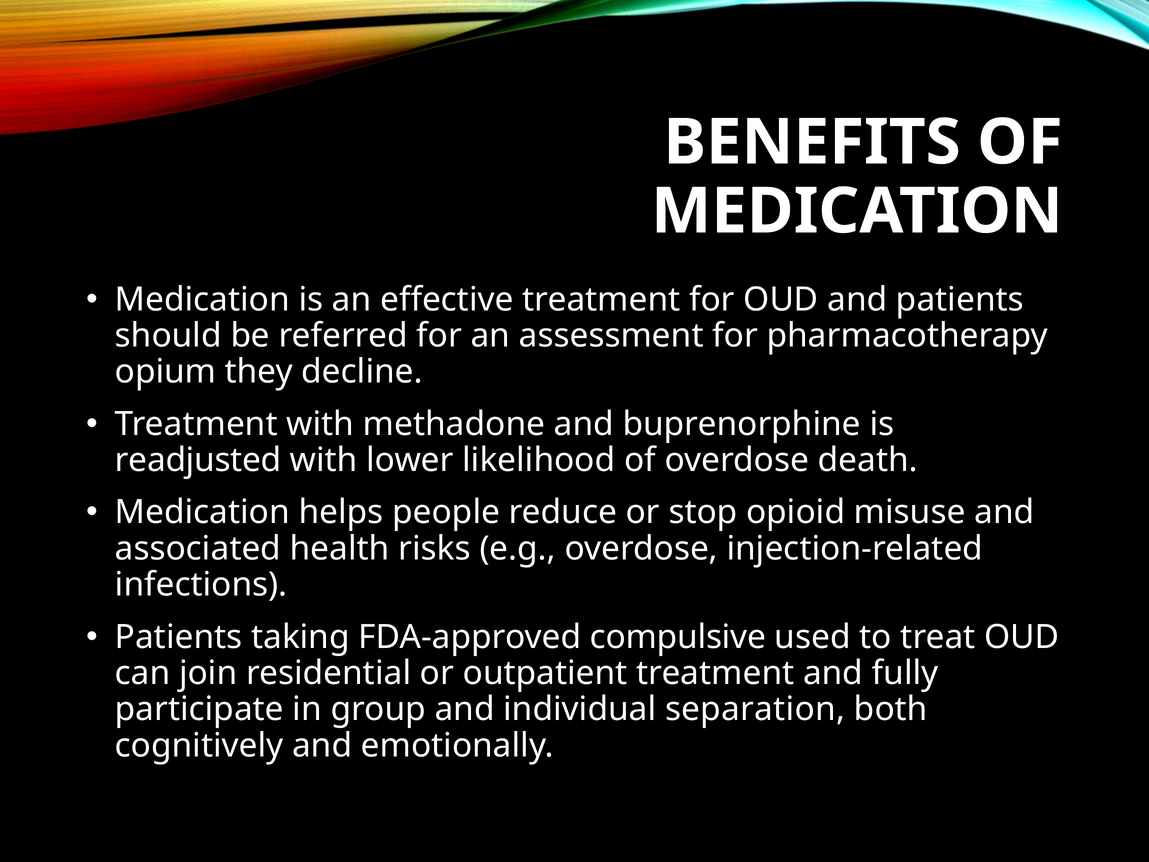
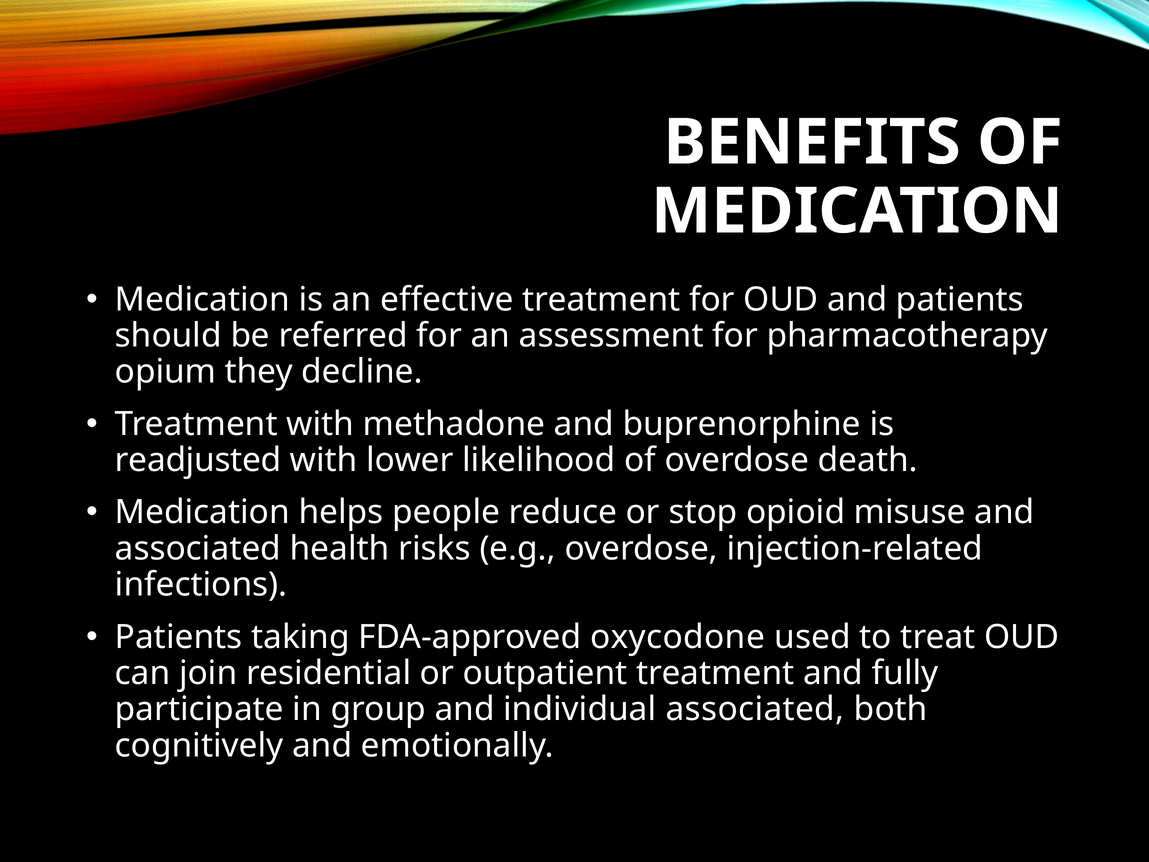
compulsive: compulsive -> oxycodone
individual separation: separation -> associated
